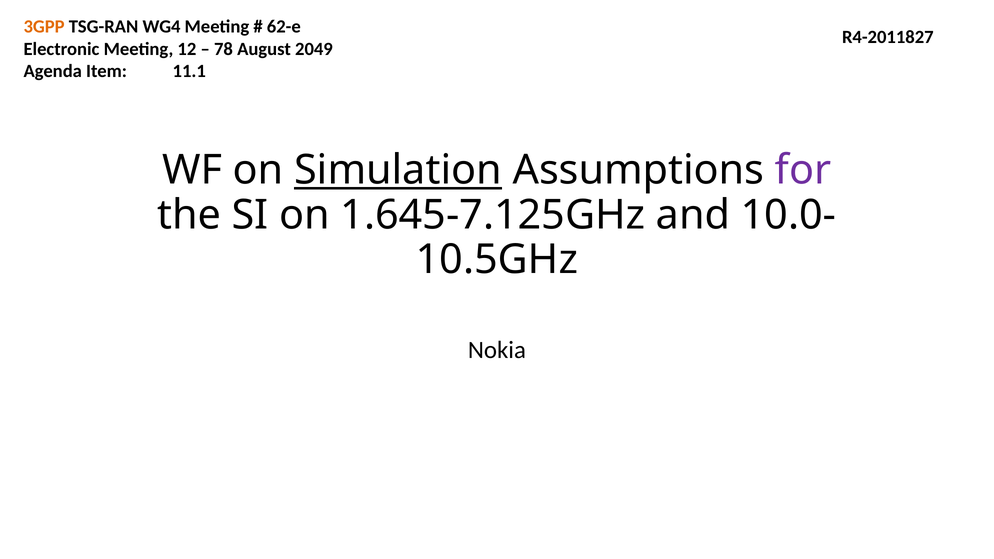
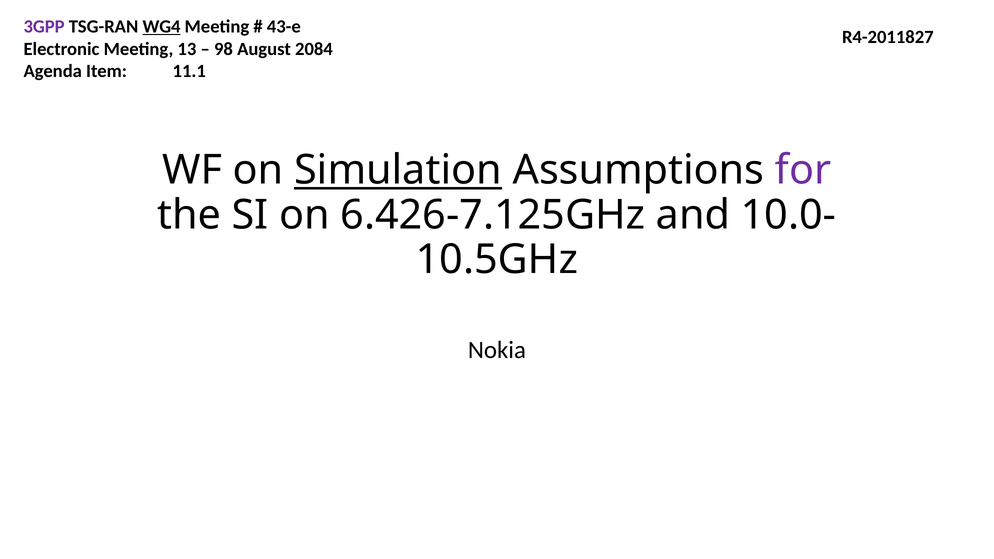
3GPP colour: orange -> purple
WG4 underline: none -> present
62-e: 62-e -> 43-e
12: 12 -> 13
78: 78 -> 98
2049: 2049 -> 2084
1.645-7.125GHz: 1.645-7.125GHz -> 6.426-7.125GHz
